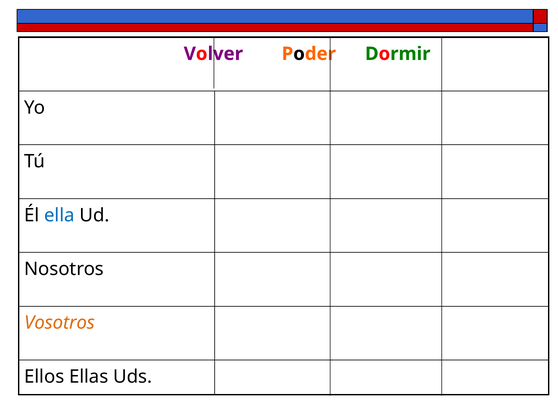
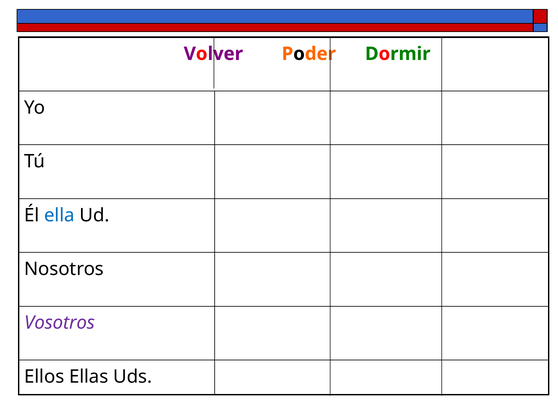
Vosotros colour: orange -> purple
